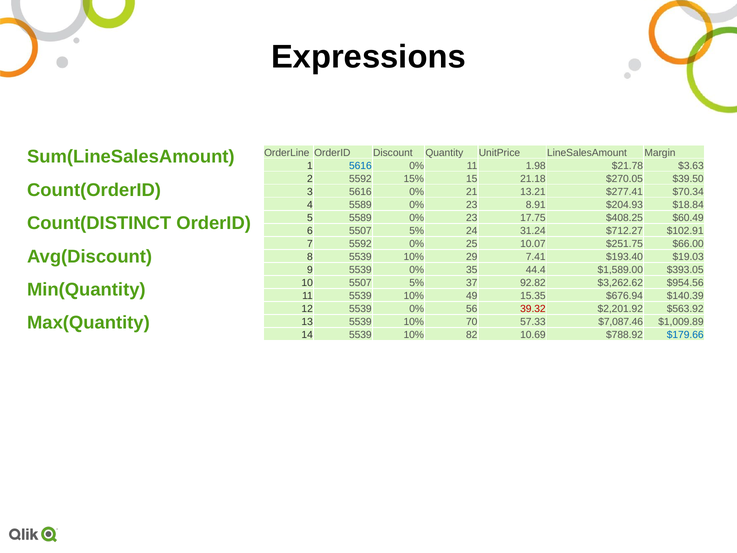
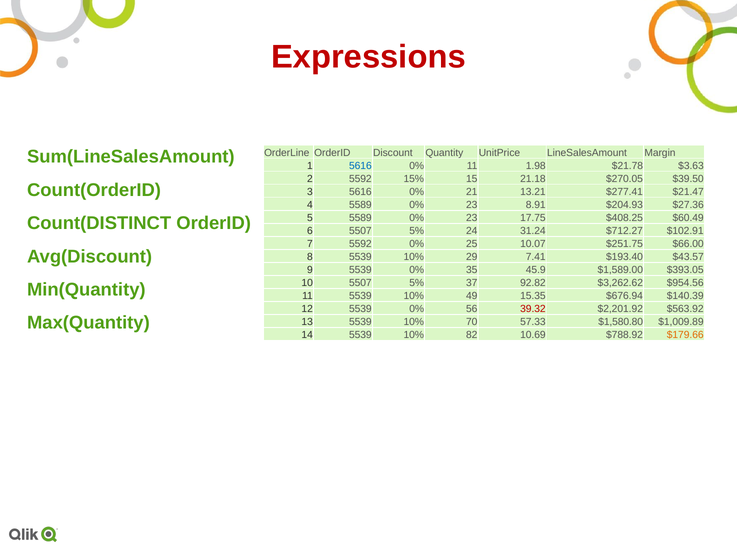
Expressions colour: black -> red
$70.34: $70.34 -> $21.47
$18.84: $18.84 -> $27.36
$19.03: $19.03 -> $43.57
44.4: 44.4 -> 45.9
$7,087.46: $7,087.46 -> $1,580.80
$179.66 colour: blue -> orange
